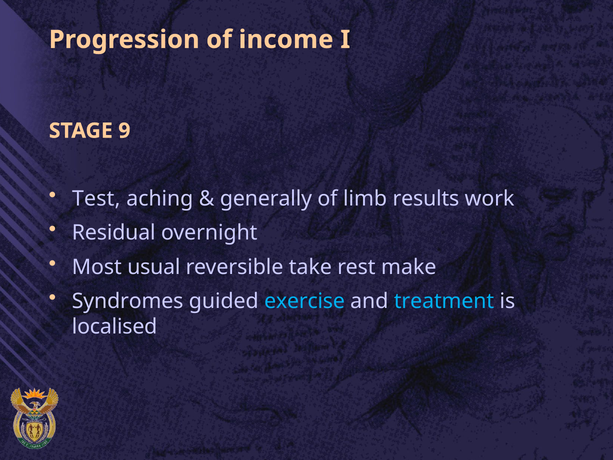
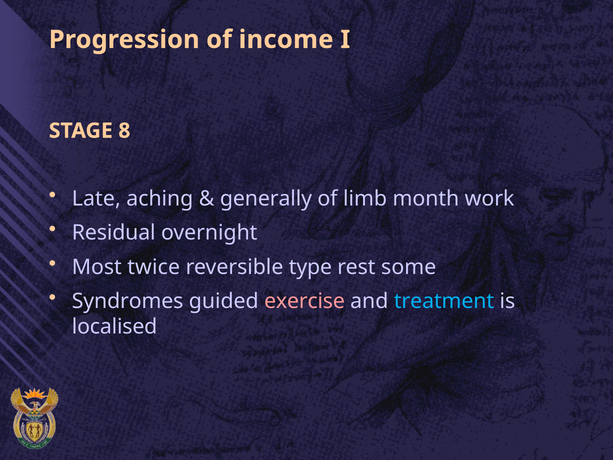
9: 9 -> 8
Test: Test -> Late
results: results -> month
usual: usual -> twice
take: take -> type
make: make -> some
exercise colour: light blue -> pink
